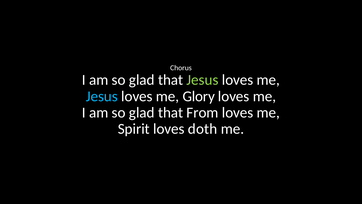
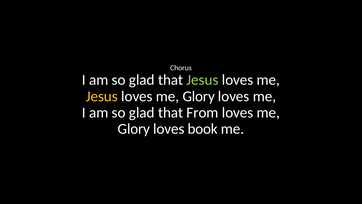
Jesus at (102, 96) colour: light blue -> yellow
Spirit at (134, 129): Spirit -> Glory
doth: doth -> book
